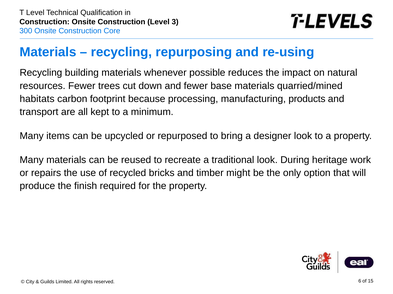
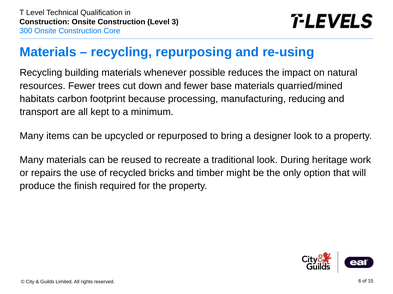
products: products -> reducing
